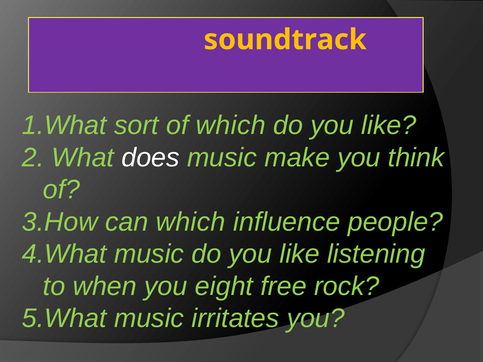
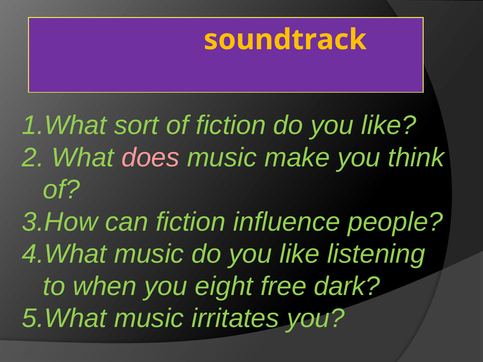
of which: which -> fiction
does colour: white -> pink
can which: which -> fiction
rock: rock -> dark
